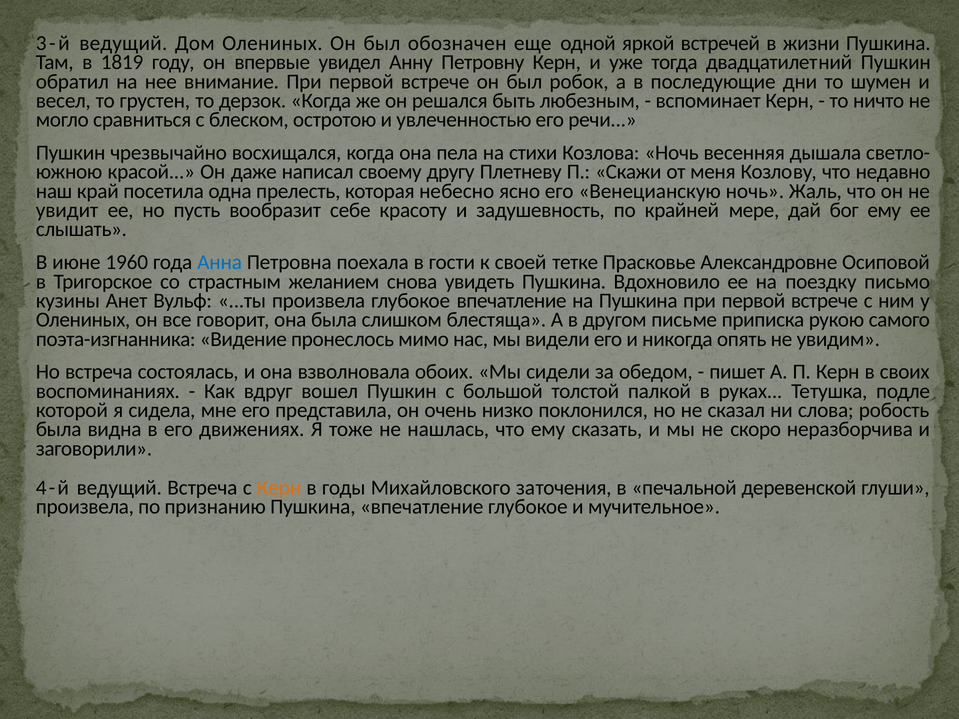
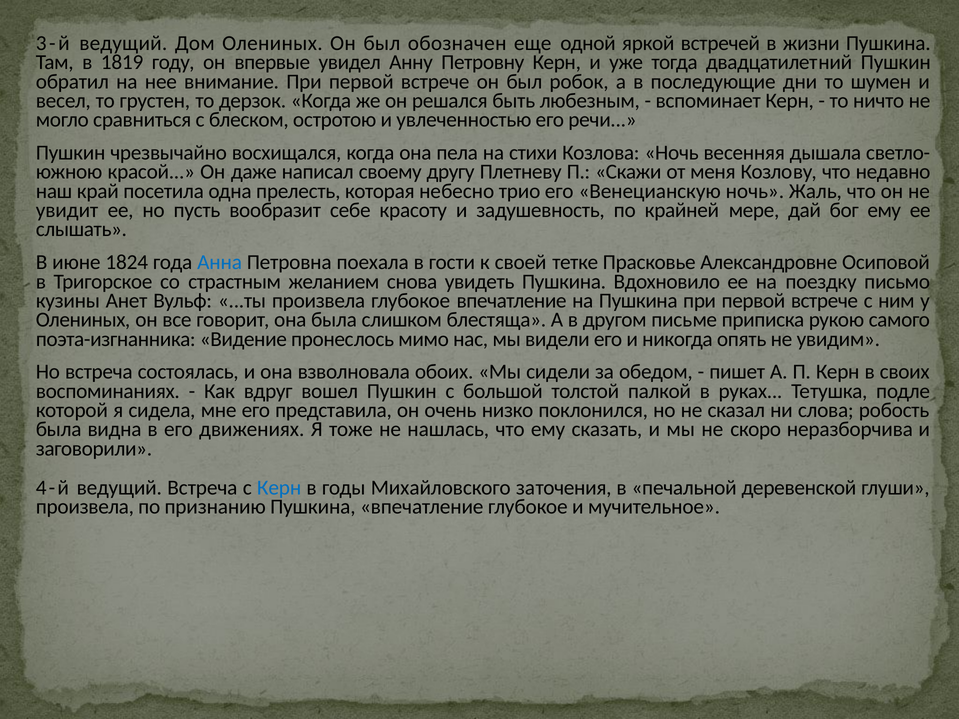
ясно: ясно -> трио
1960: 1960 -> 1824
Керн at (279, 488) colour: orange -> blue
